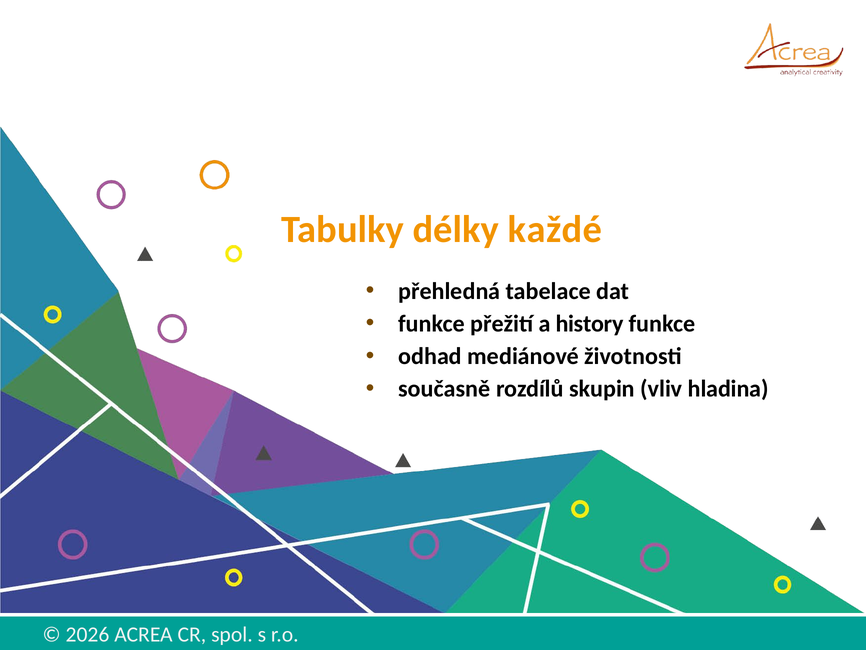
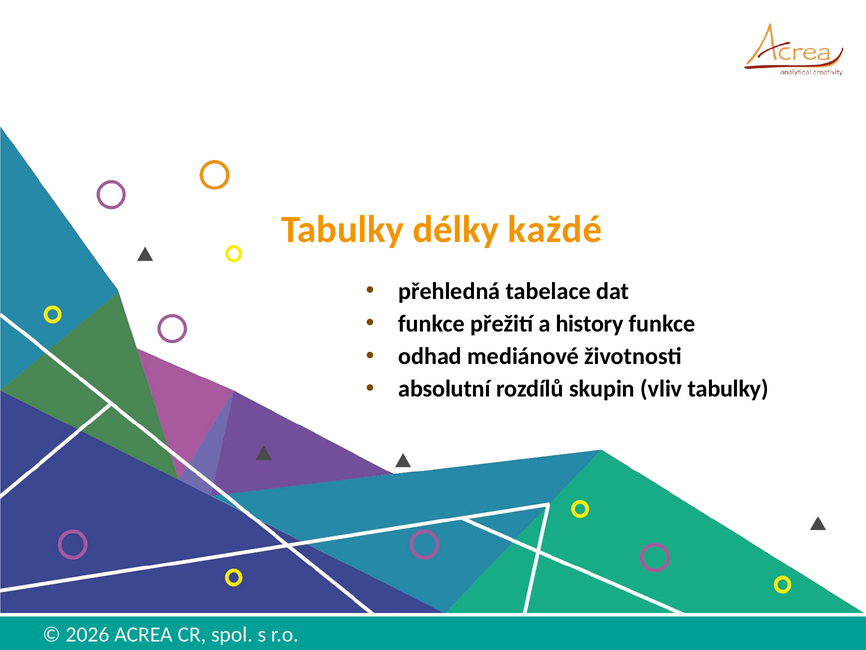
současně: současně -> absolutní
vliv hladina: hladina -> tabulky
